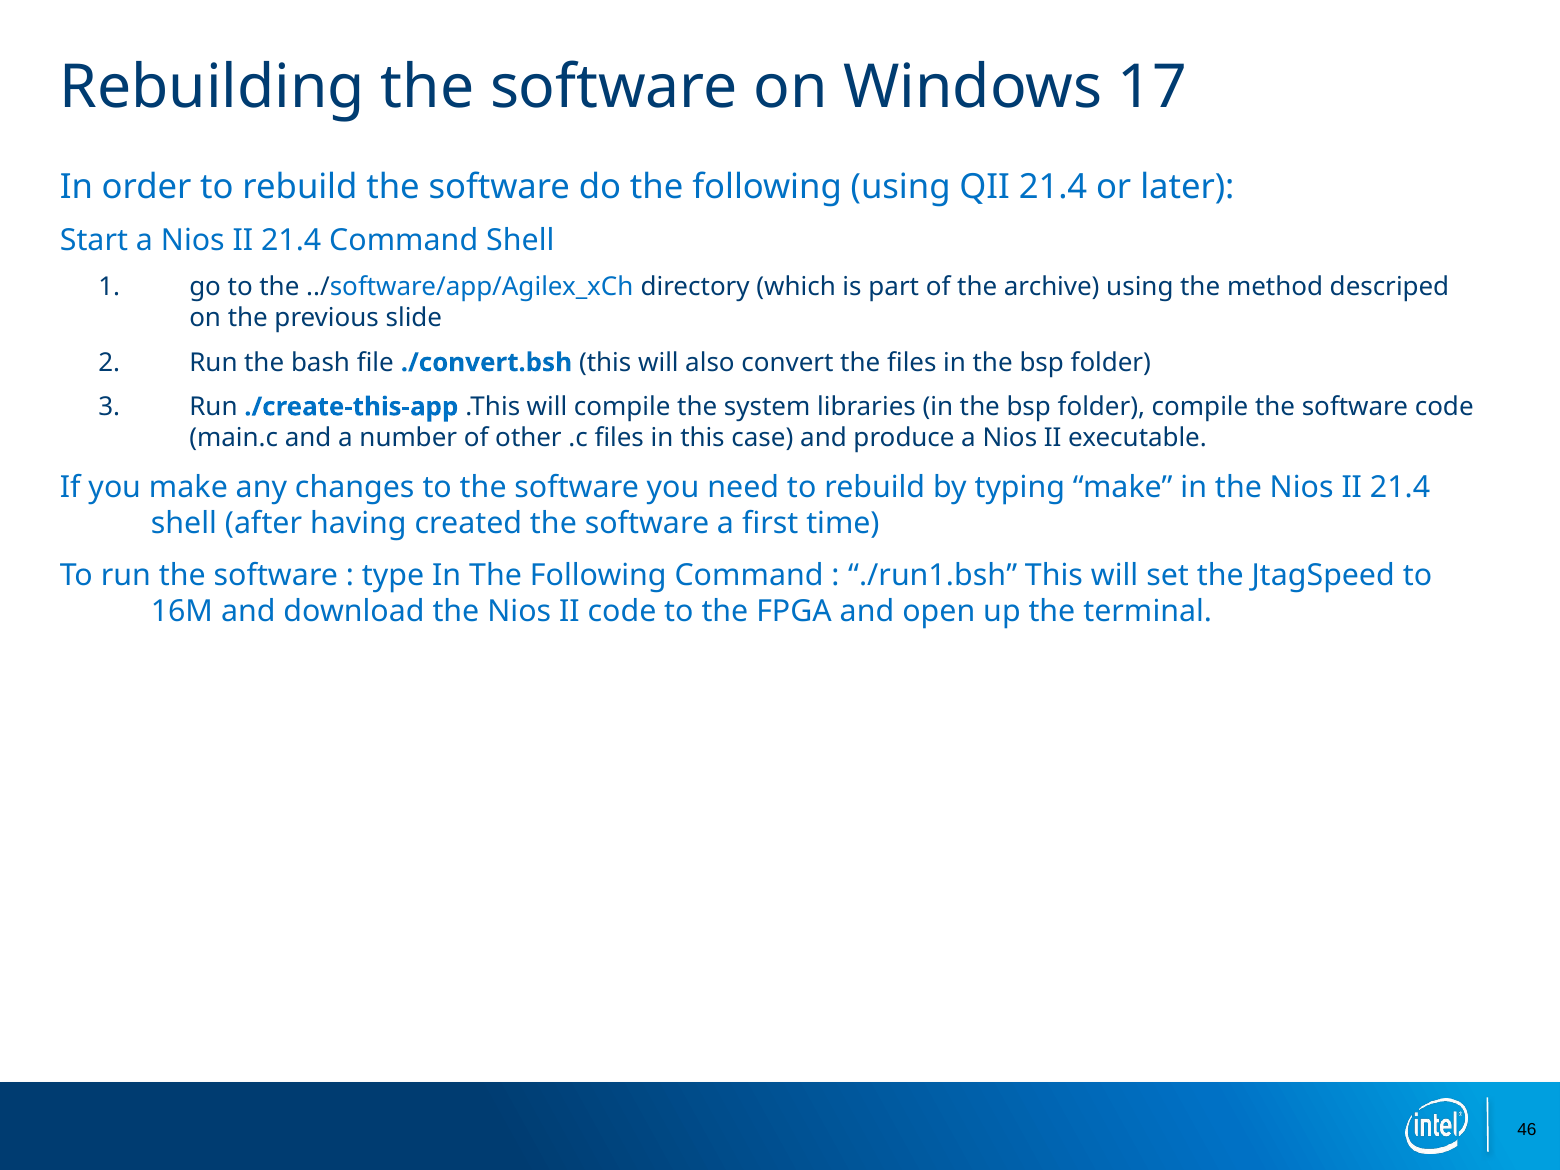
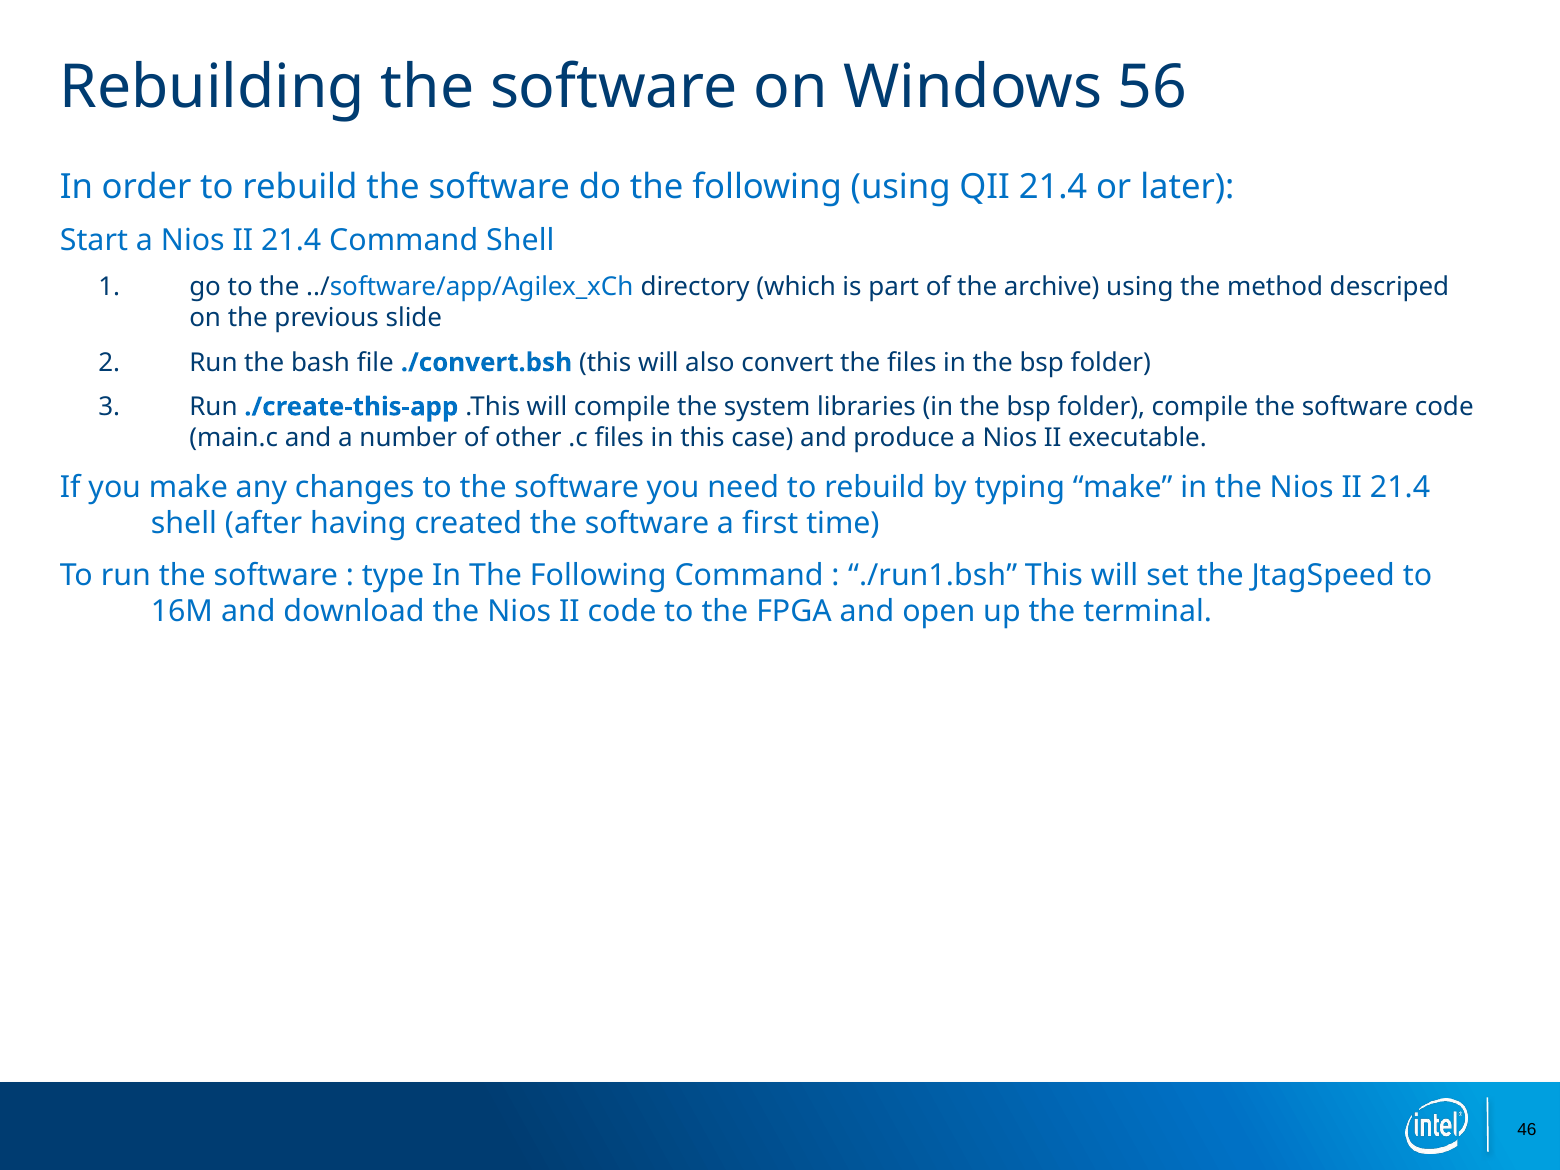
17: 17 -> 56
